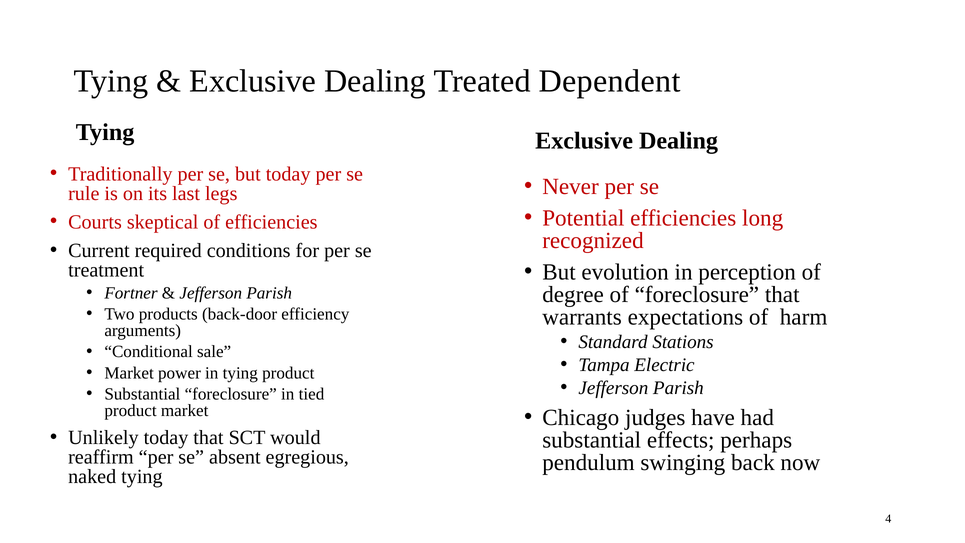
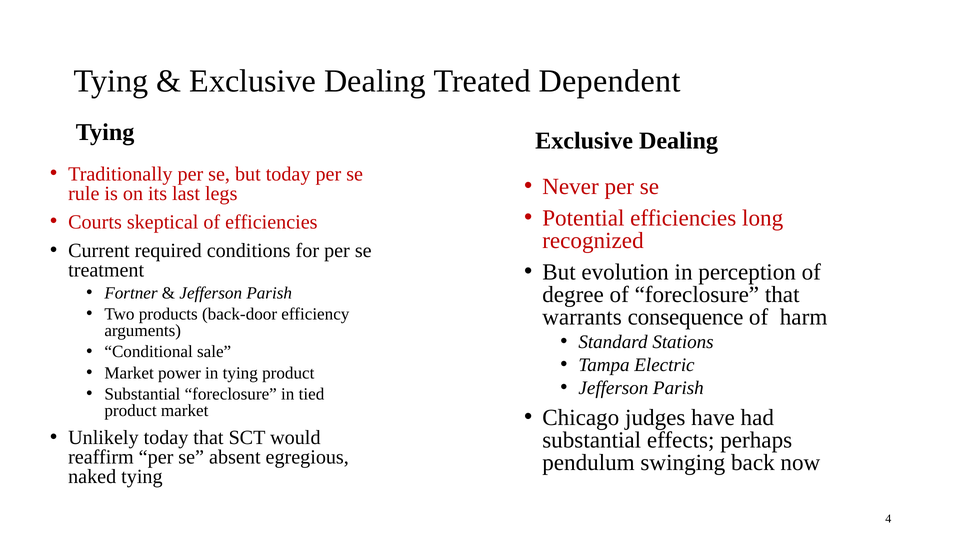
expectations: expectations -> consequence
